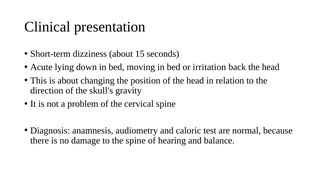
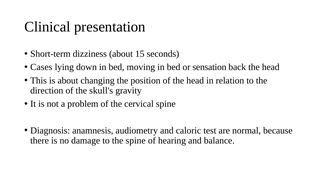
Acute: Acute -> Cases
irritation: irritation -> sensation
